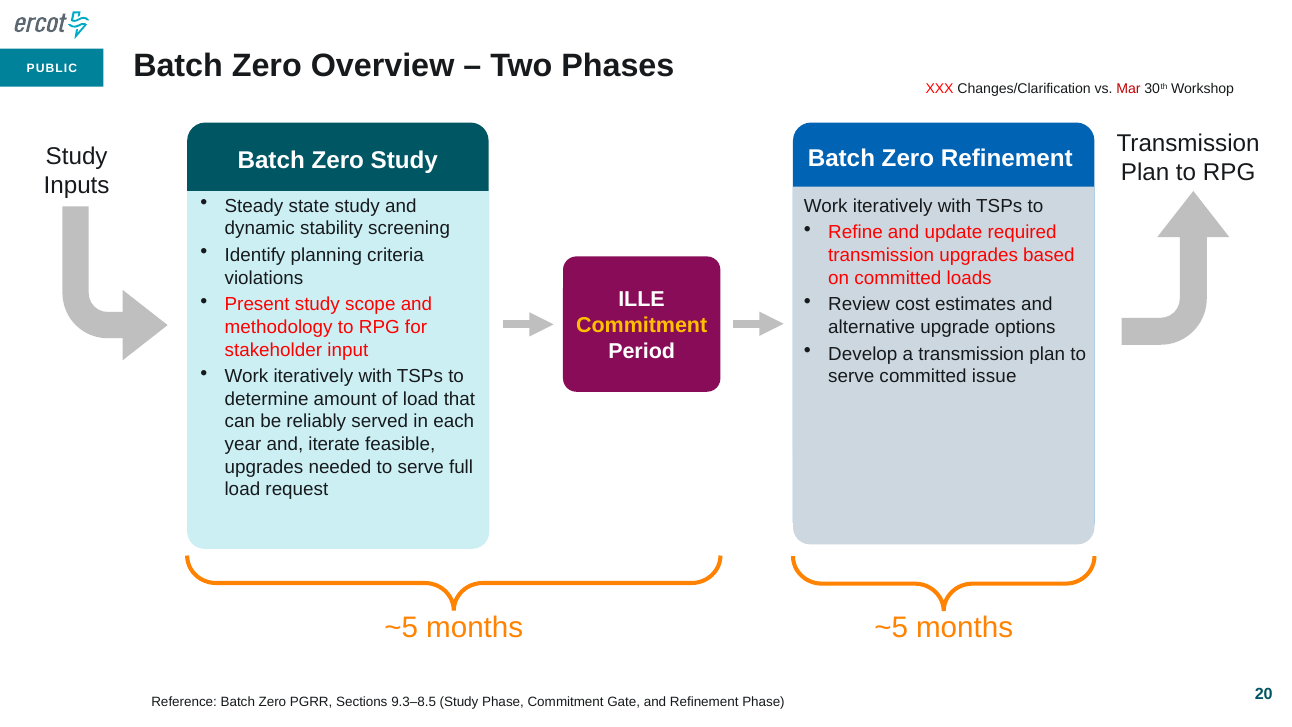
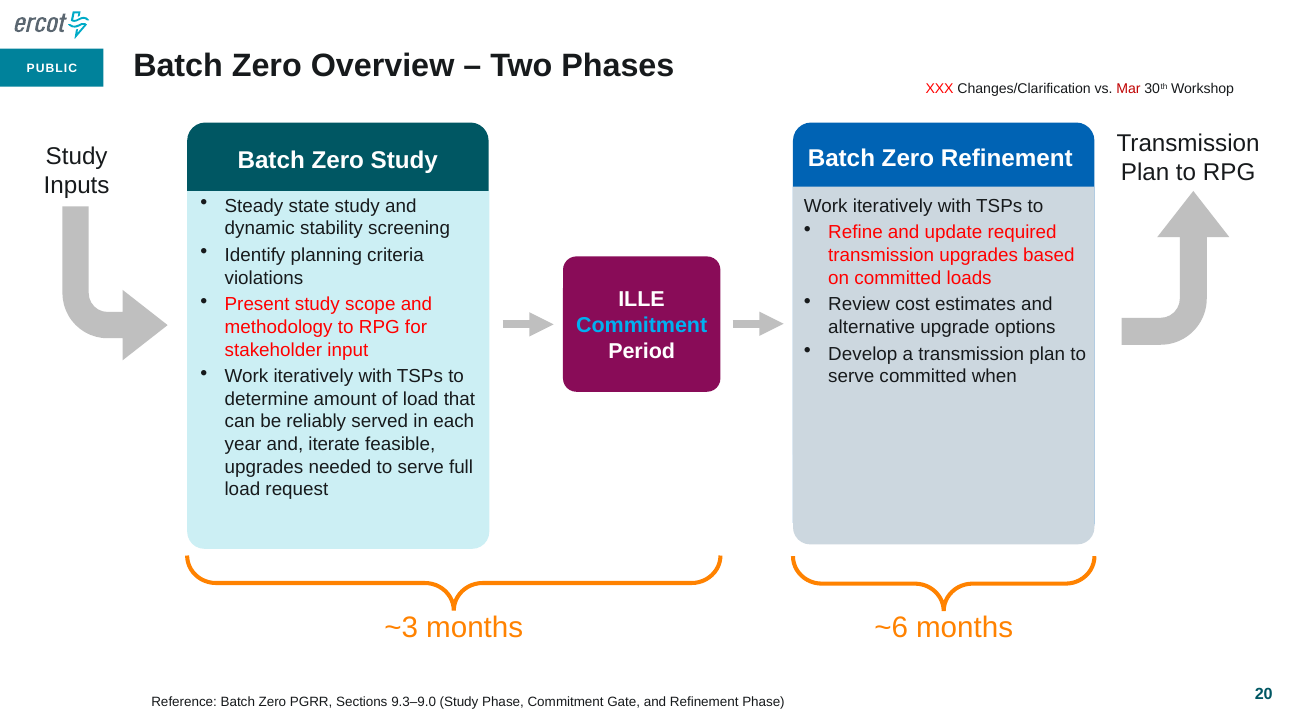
Commitment at (642, 325) colour: yellow -> light blue
issue: issue -> when
~5 at (401, 628): ~5 -> ~3
months ~5: ~5 -> ~6
9.3–8.5: 9.3–8.5 -> 9.3–9.0
